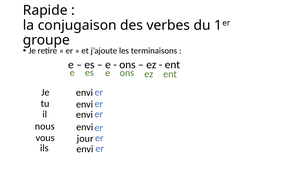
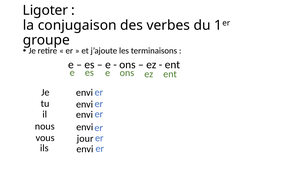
Rapide: Rapide -> Ligoter
